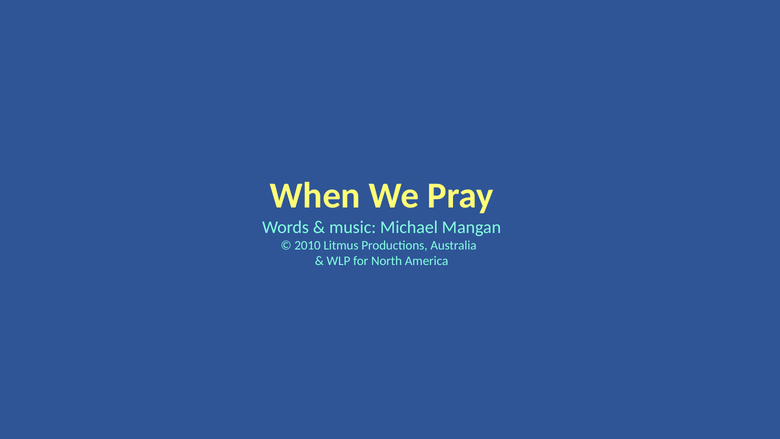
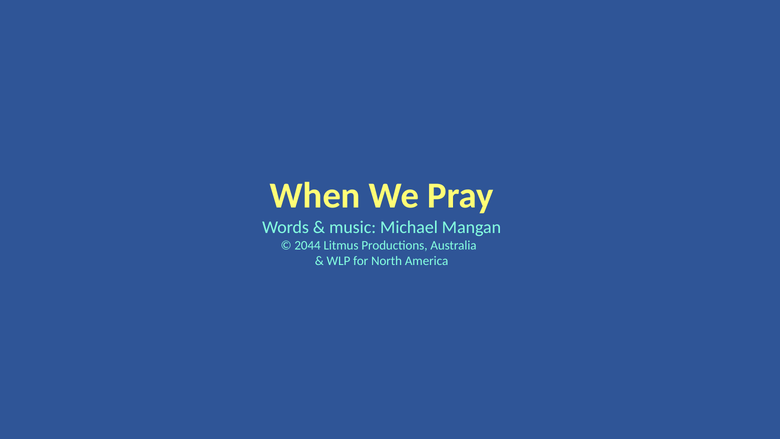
2010: 2010 -> 2044
